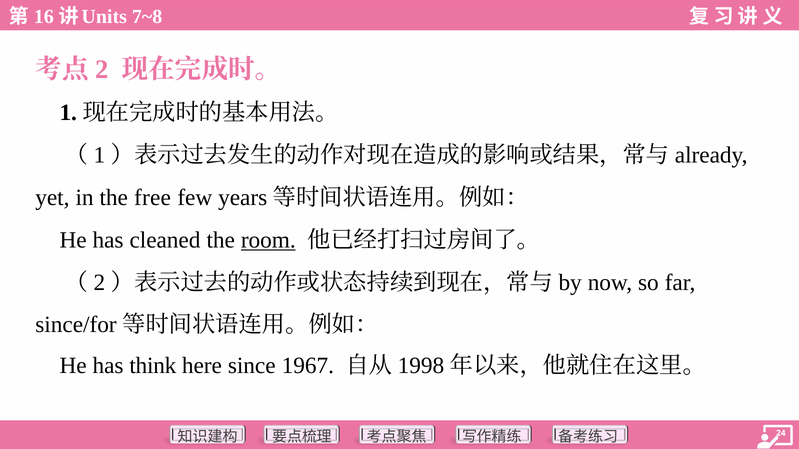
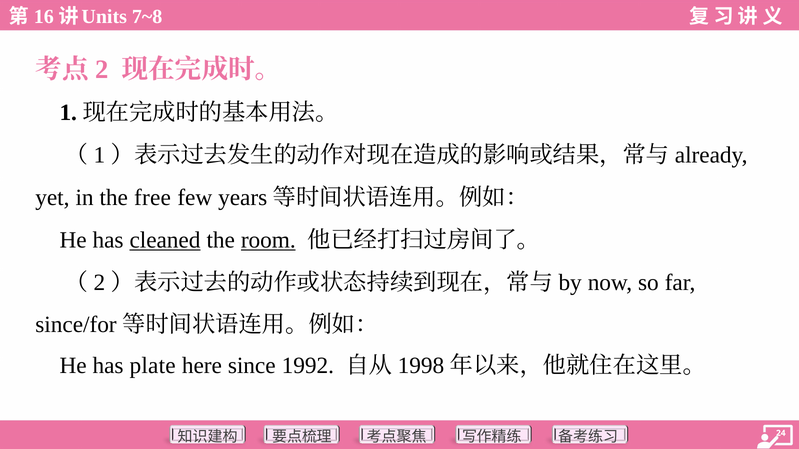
cleaned underline: none -> present
think: think -> plate
1967: 1967 -> 1992
